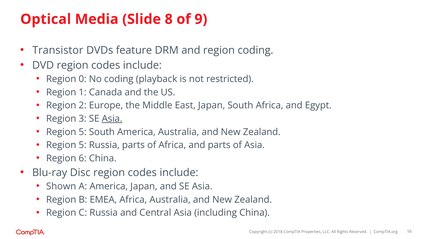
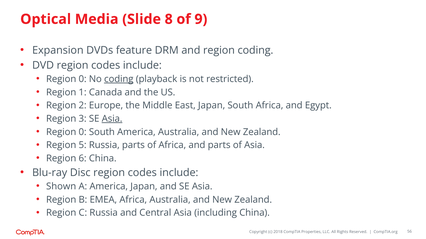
Transistor: Transistor -> Expansion
coding at (119, 79) underline: none -> present
5 at (83, 132): 5 -> 0
